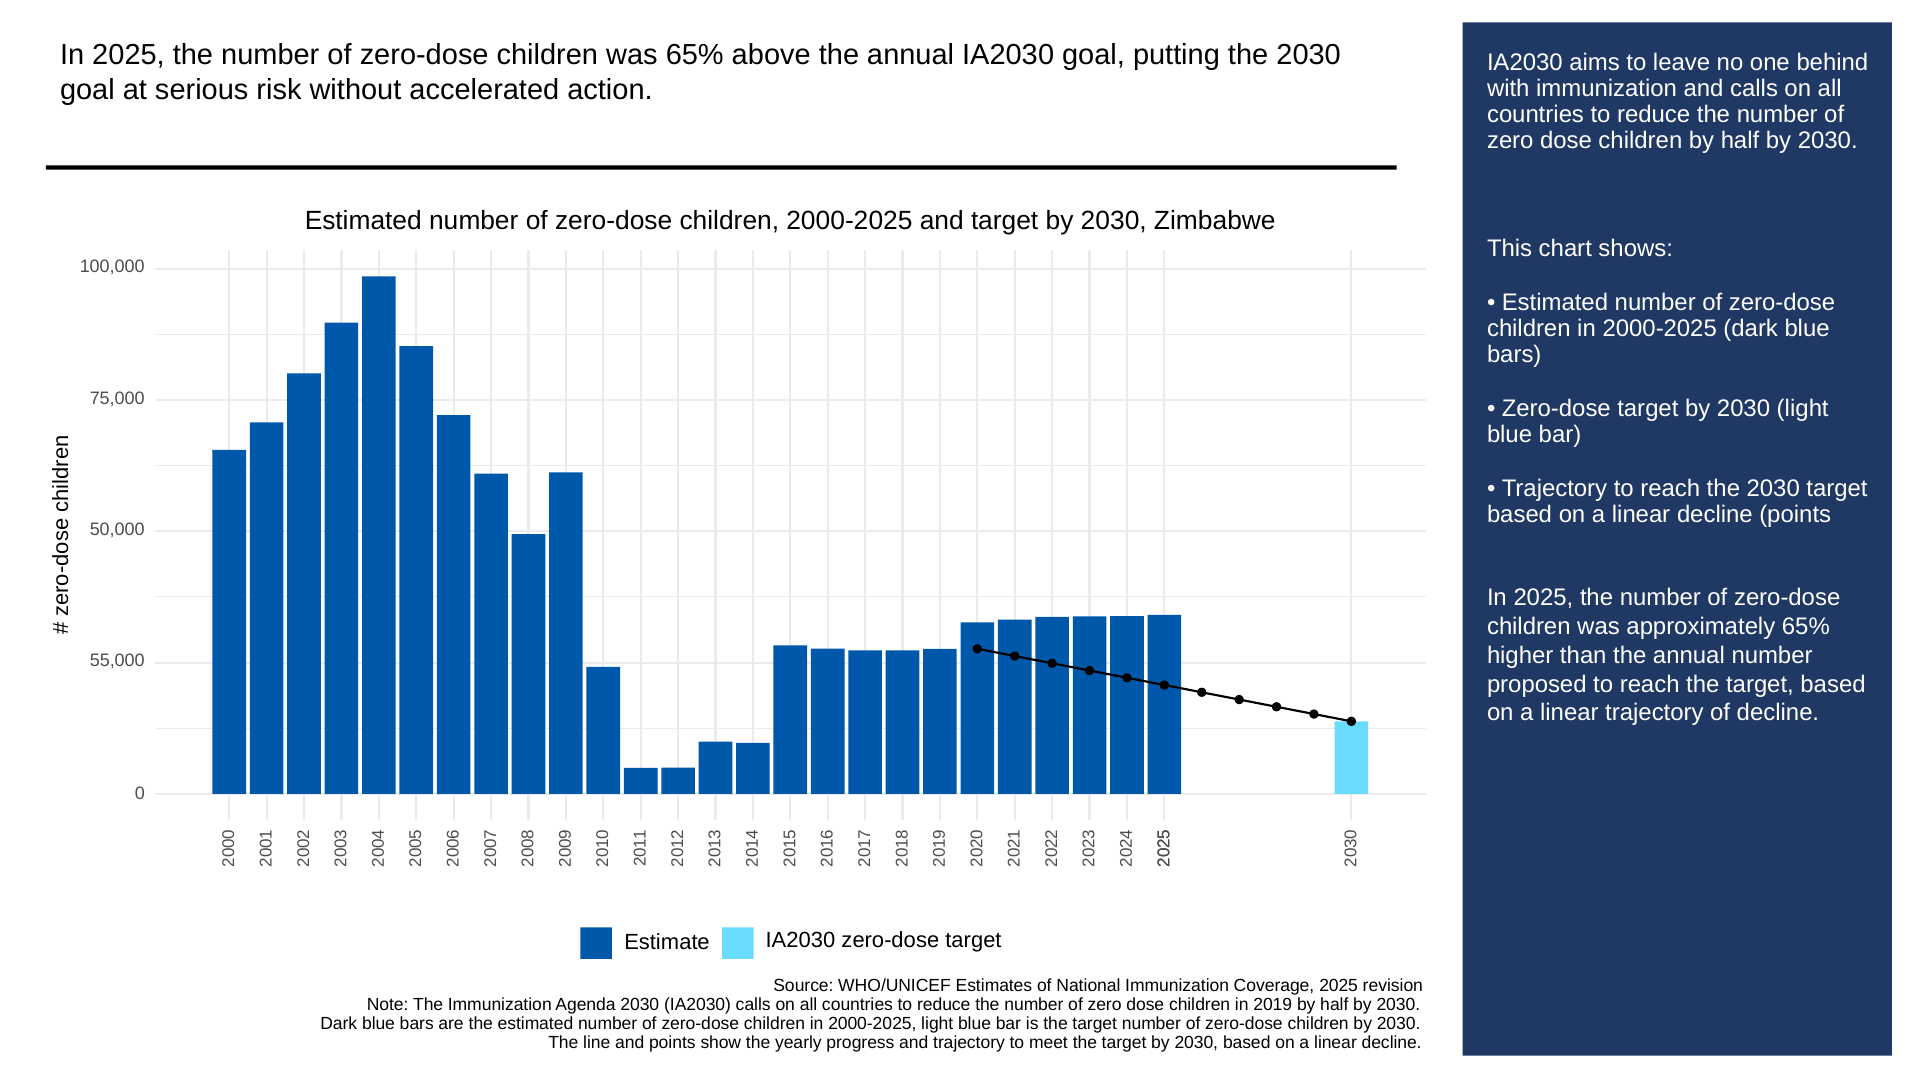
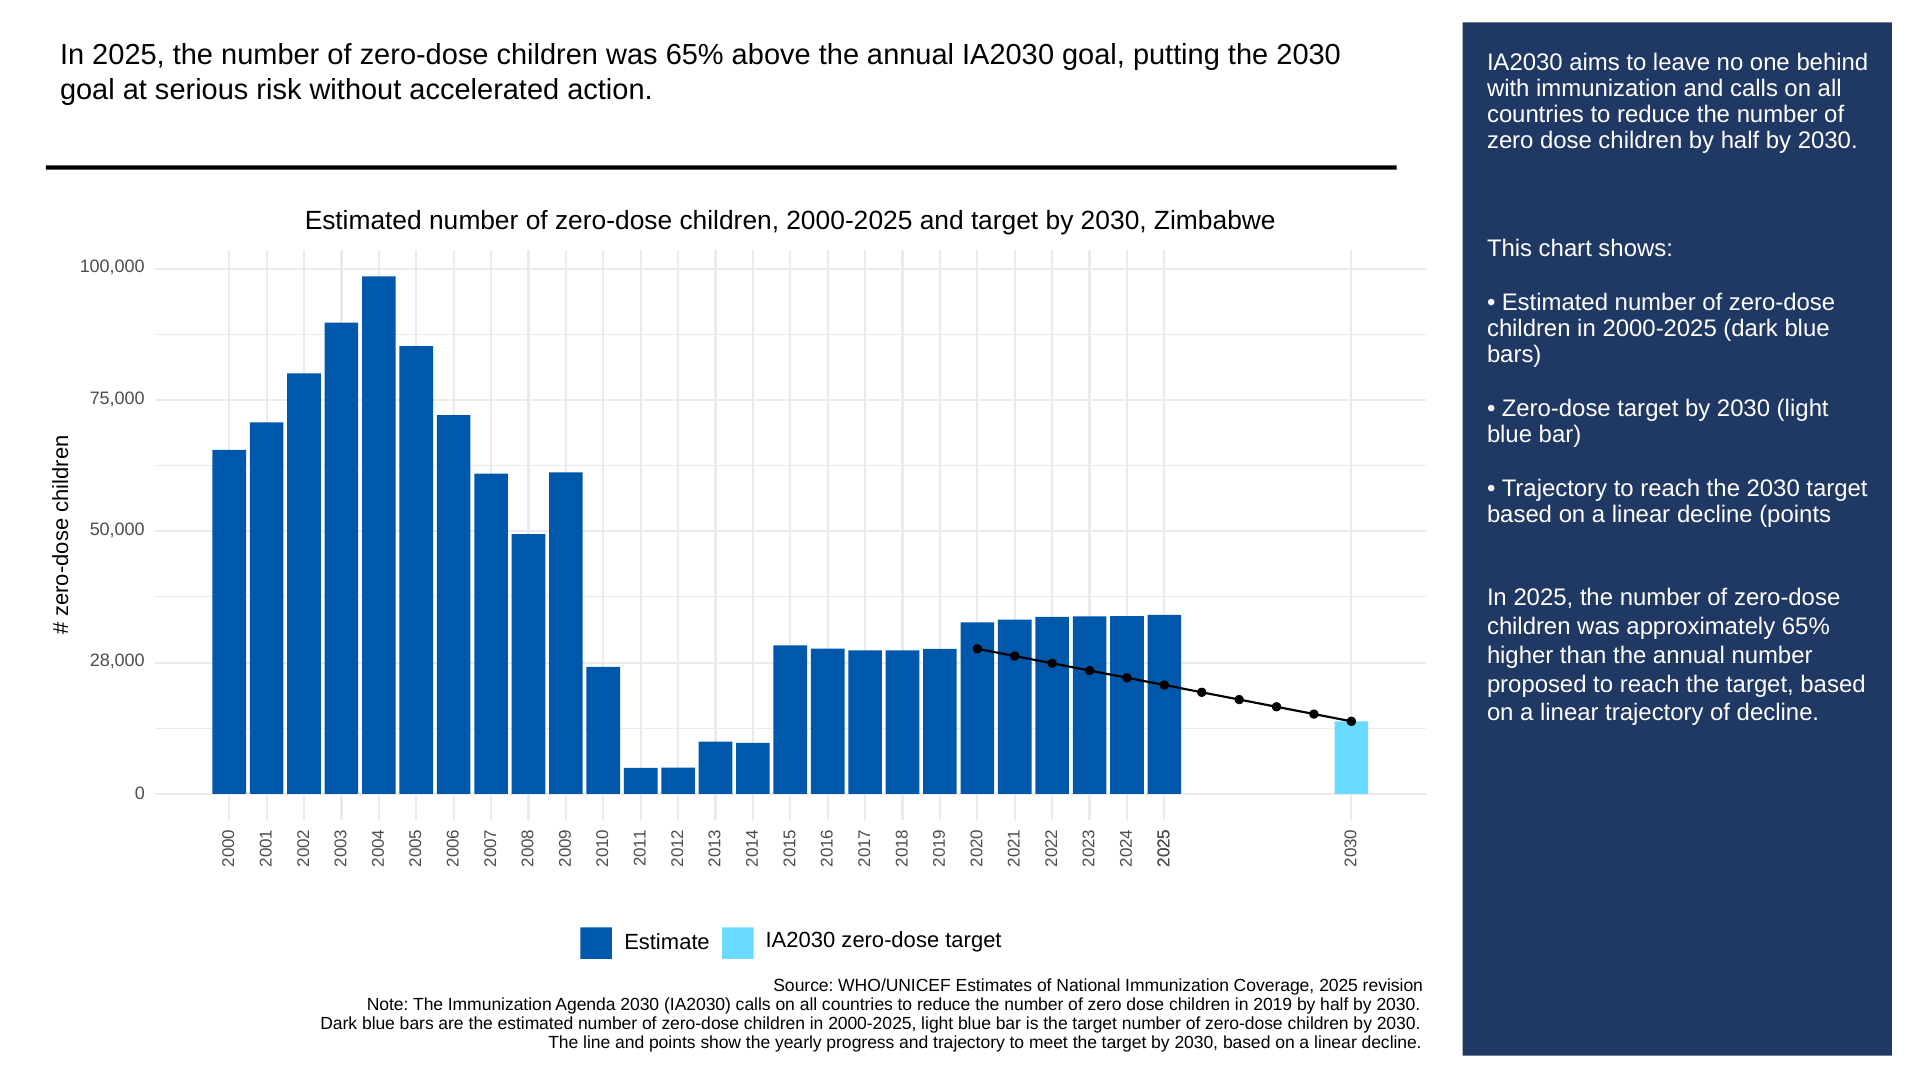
55,000: 55,000 -> 28,000
